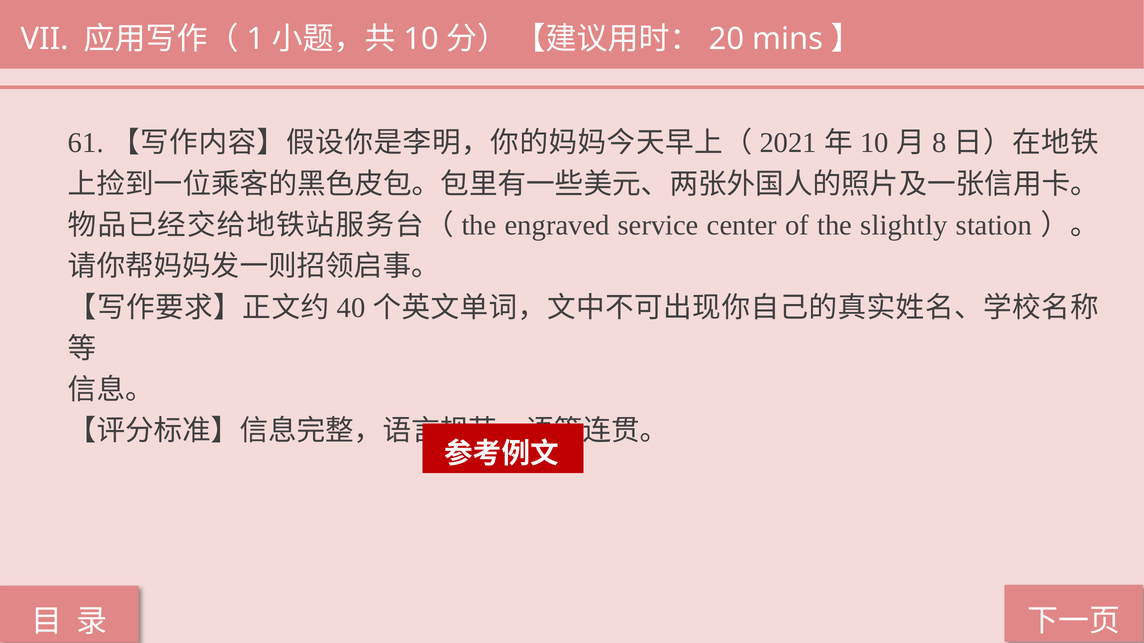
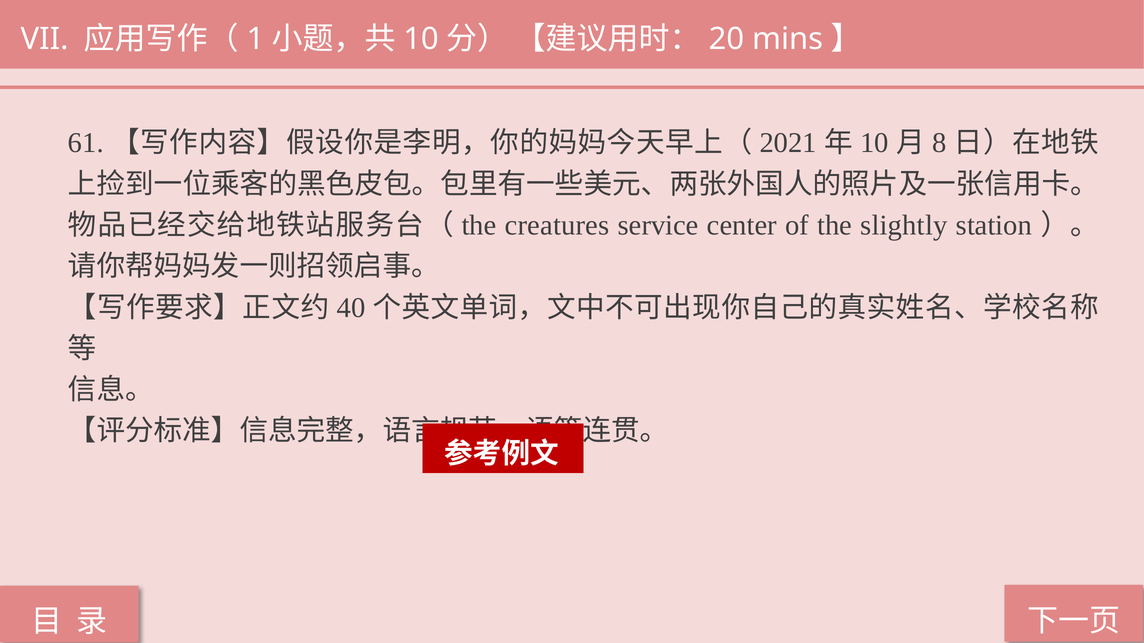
engraved: engraved -> creatures
